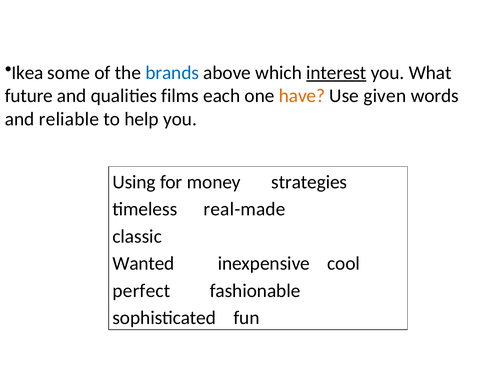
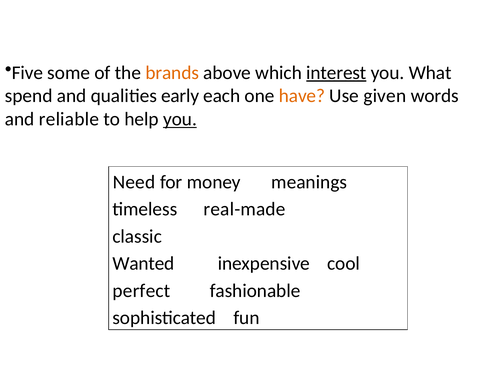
Ikea: Ikea -> Five
brands colour: blue -> orange
future: future -> spend
films: films -> early
you at (180, 119) underline: none -> present
Using: Using -> Need
strategies: strategies -> meanings
